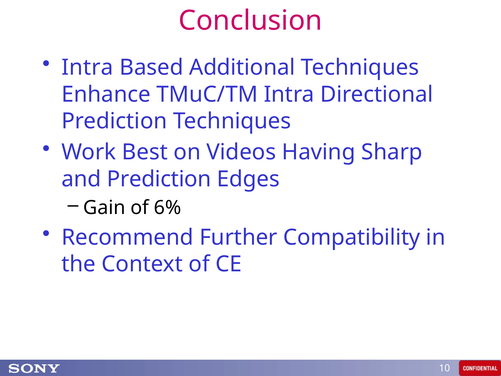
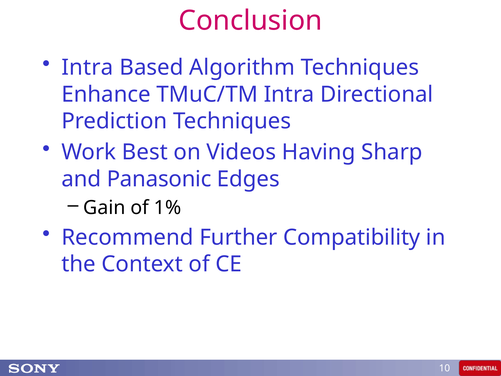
Additional: Additional -> Algorithm
and Prediction: Prediction -> Panasonic
6%: 6% -> 1%
